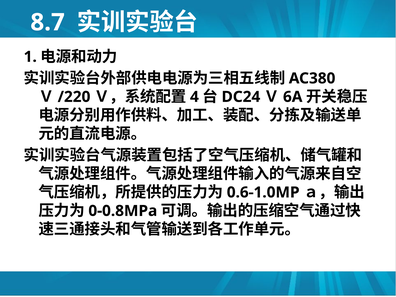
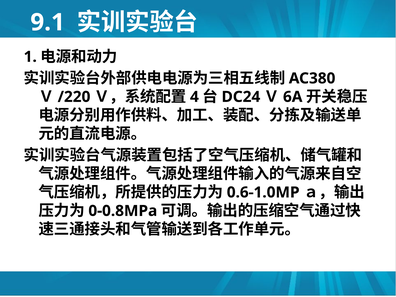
8.7: 8.7 -> 9.1
